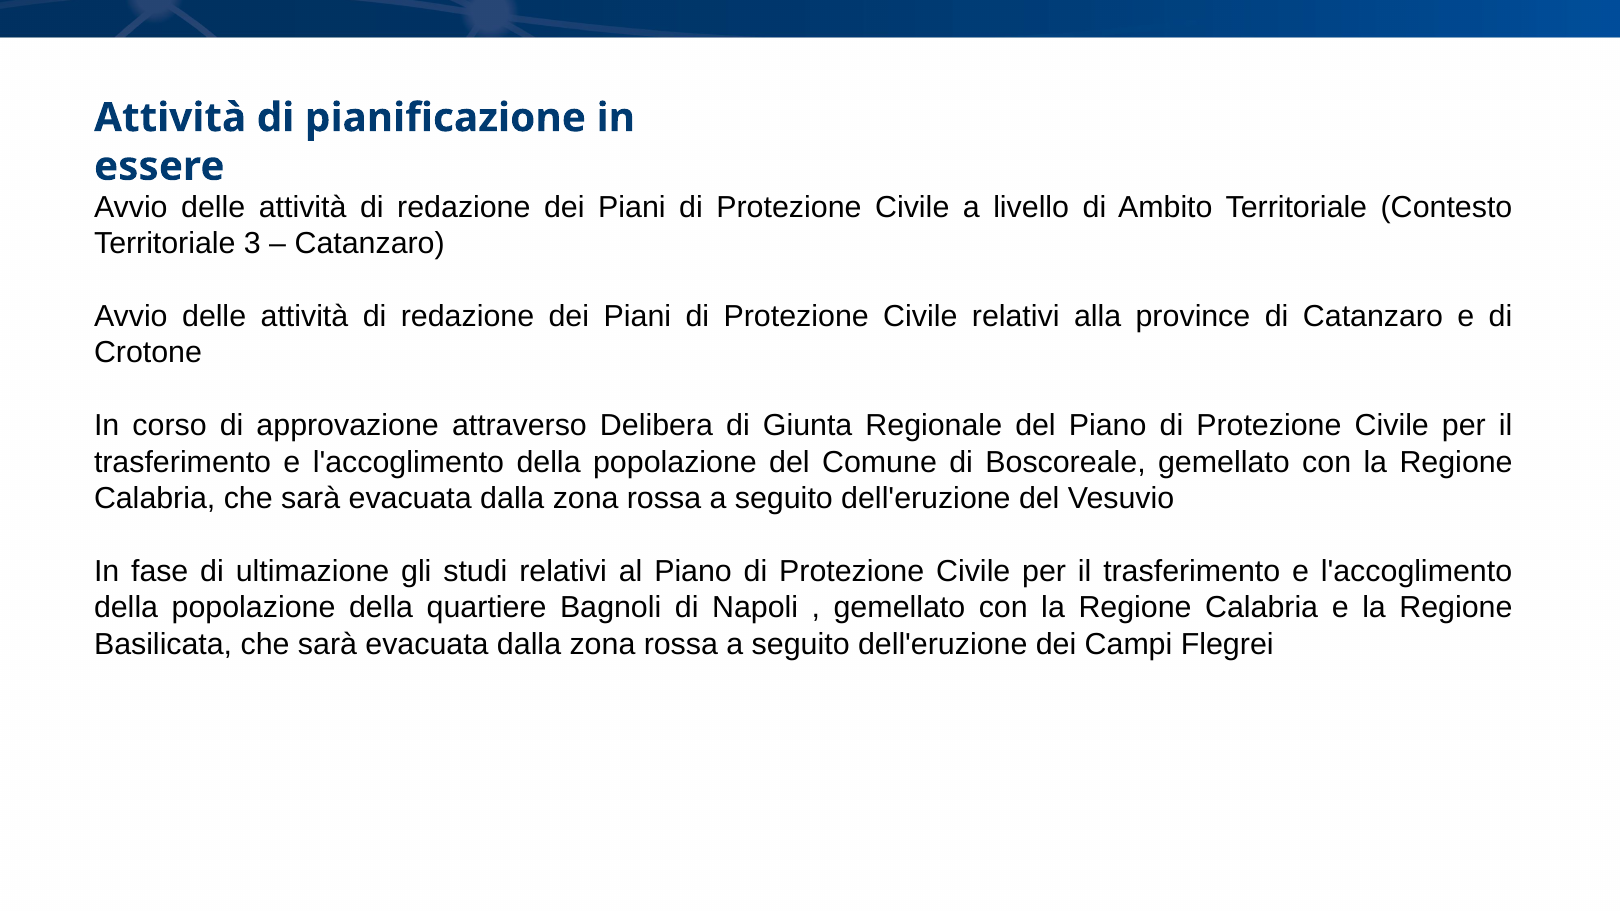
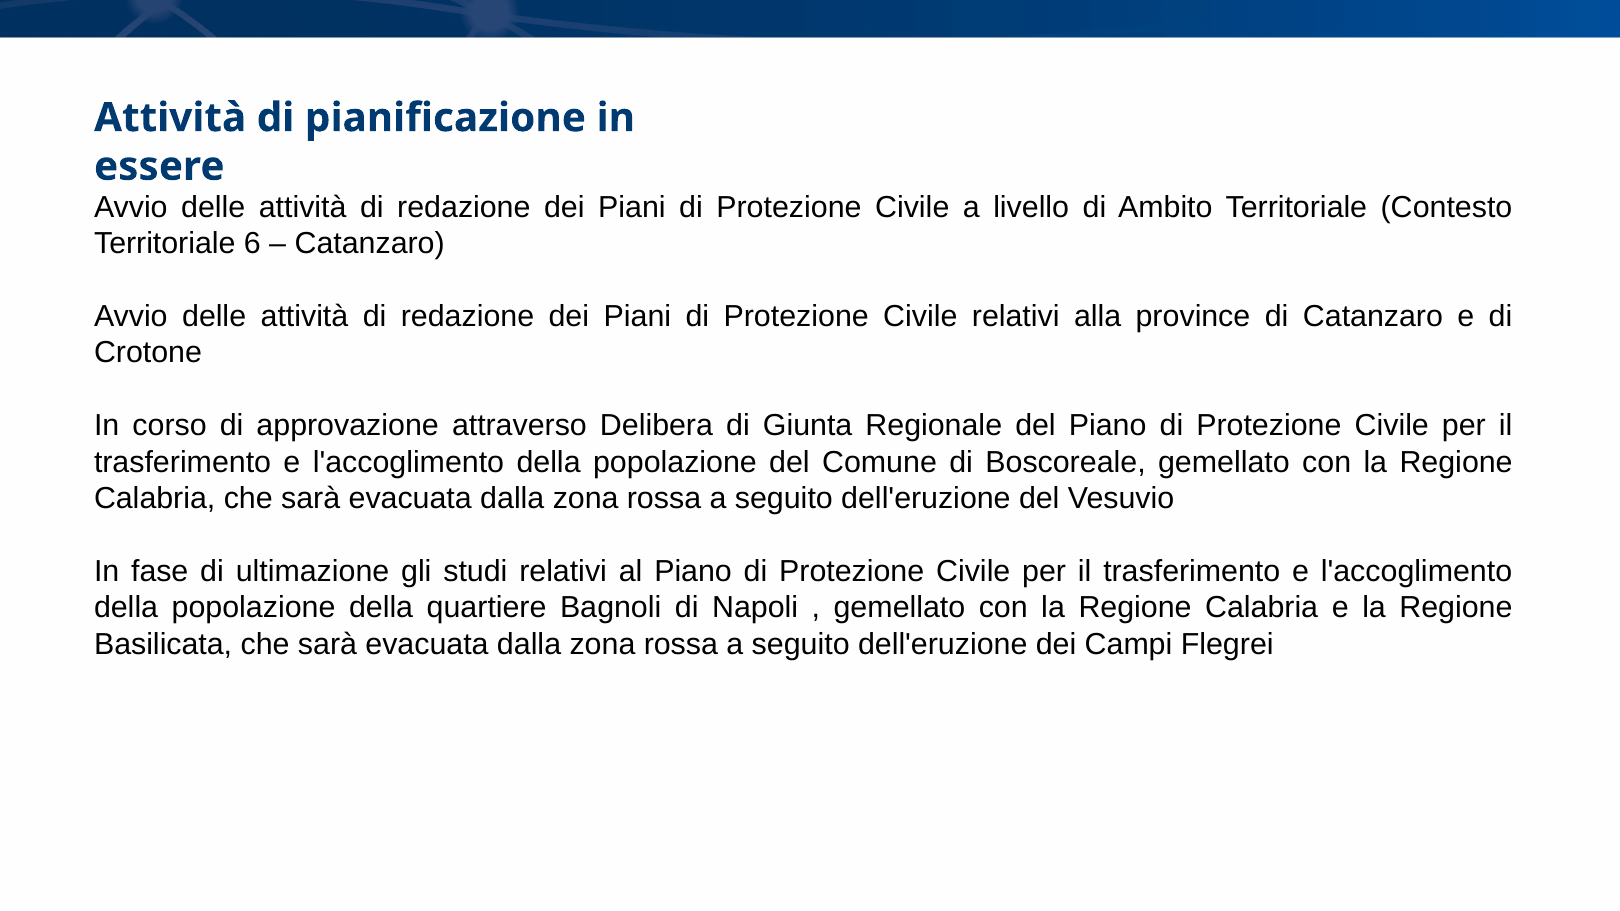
3: 3 -> 6
